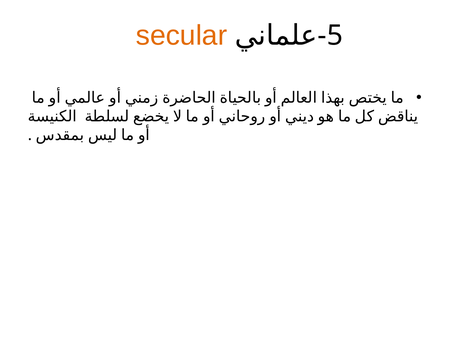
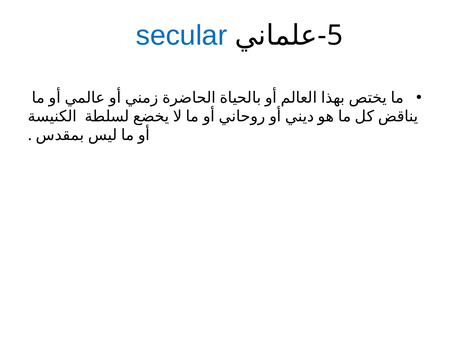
secular colour: orange -> blue
